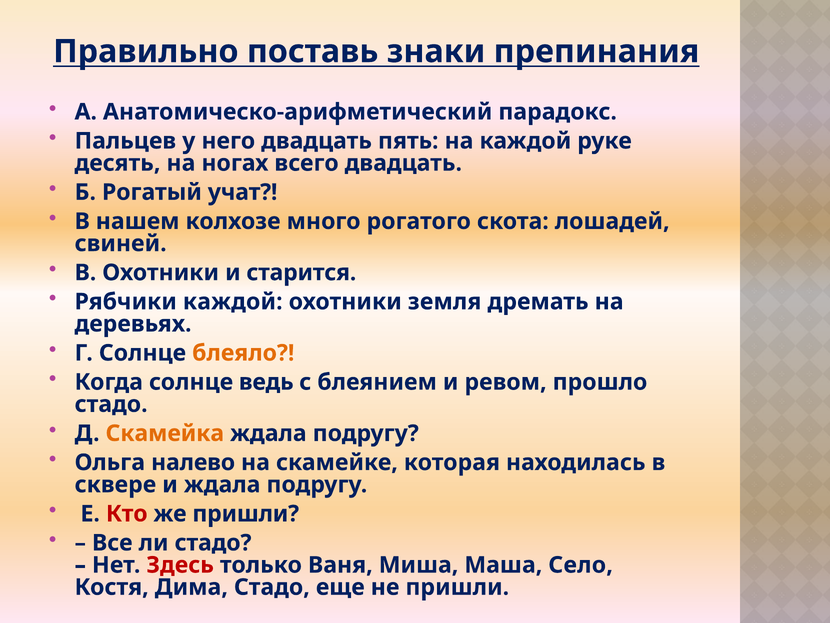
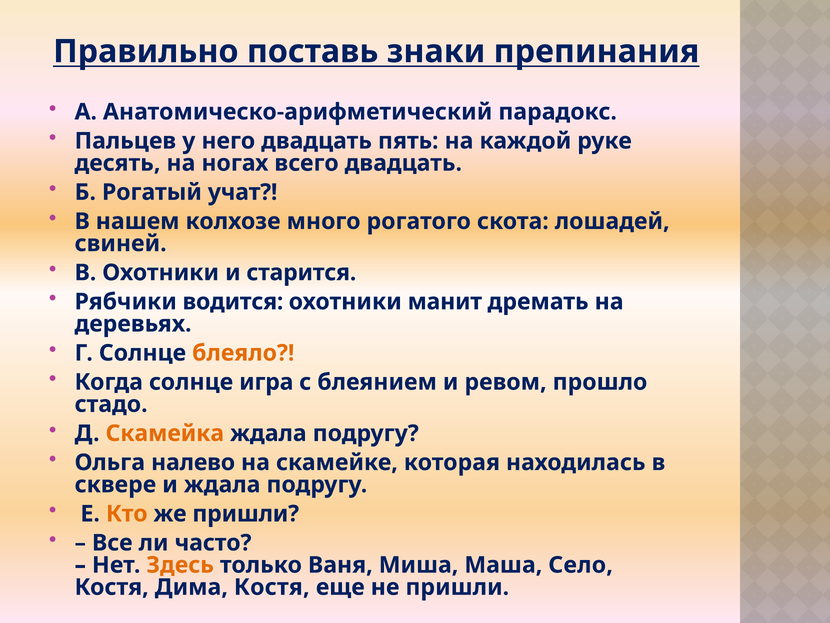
Рябчики каждой: каждой -> водится
земля: земля -> манит
ведь: ведь -> игра
Кто colour: red -> orange
ли стадо: стадо -> часто
Здесь colour: red -> orange
Дима Стадо: Стадо -> Костя
